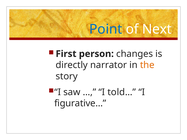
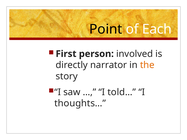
Point colour: blue -> black
Next: Next -> Each
changes: changes -> involved
figurative…: figurative… -> thoughts…
